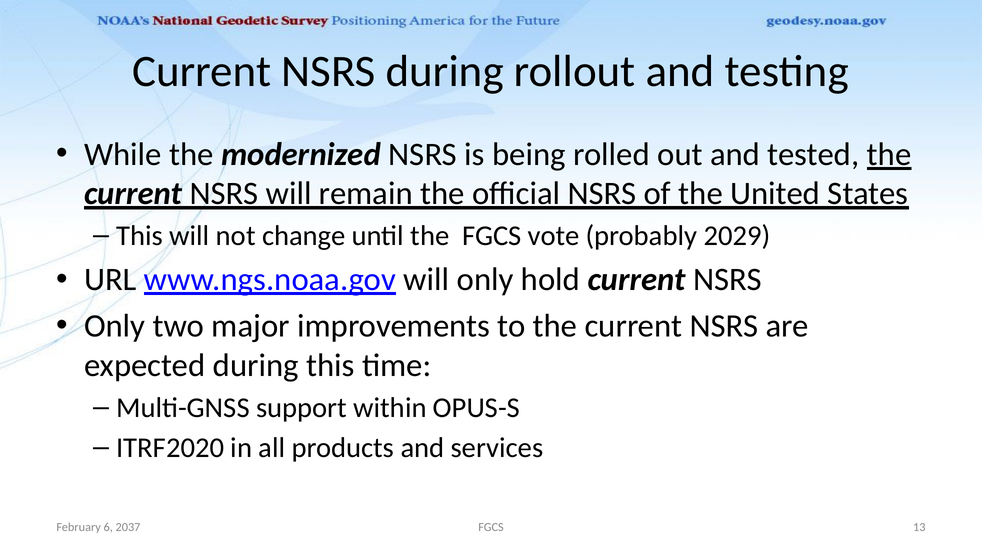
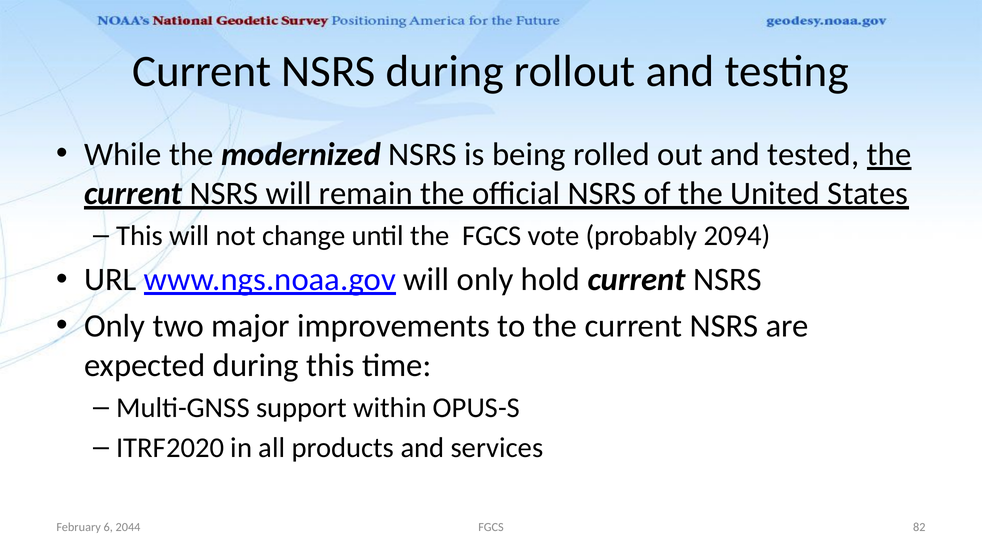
2029: 2029 -> 2094
2037: 2037 -> 2044
13: 13 -> 82
